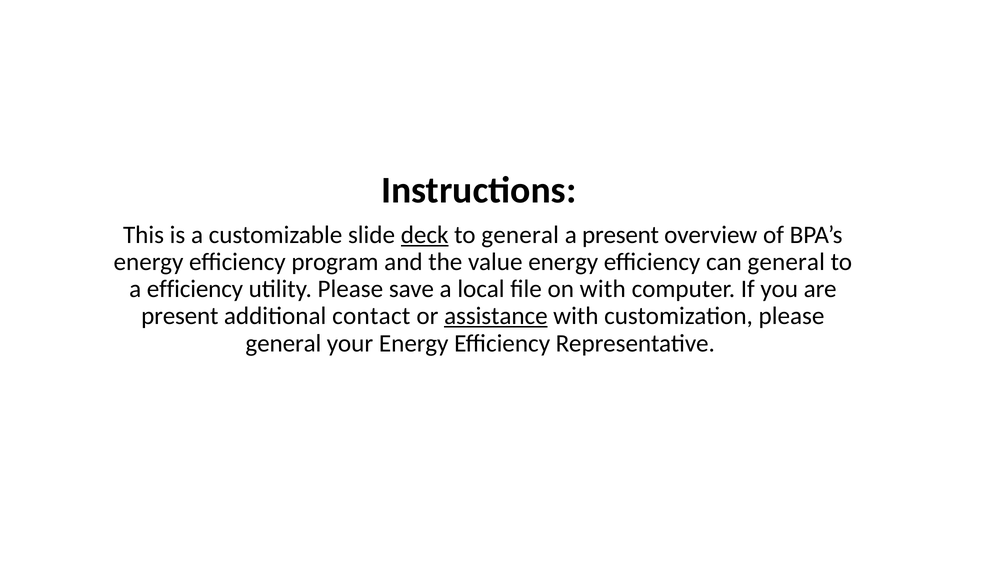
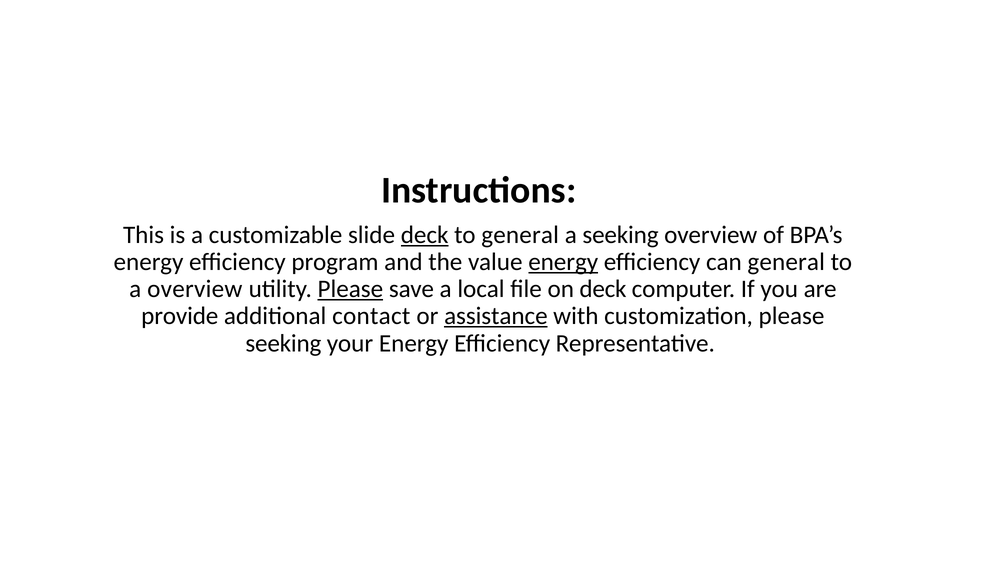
a present: present -> seeking
energy at (563, 262) underline: none -> present
a efficiency: efficiency -> overview
Please at (350, 289) underline: none -> present
on with: with -> deck
present at (180, 316): present -> provide
general at (283, 343): general -> seeking
